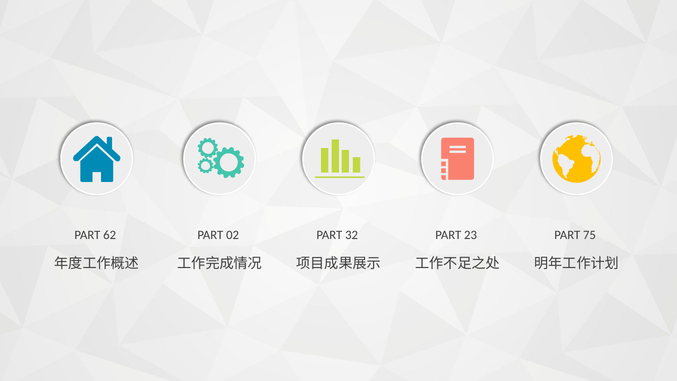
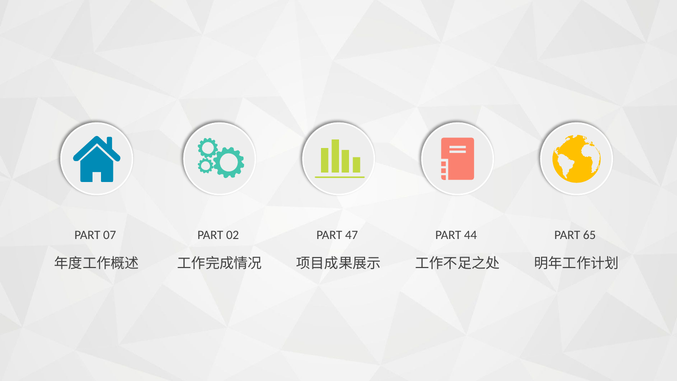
62: 62 -> 07
32: 32 -> 47
23: 23 -> 44
75: 75 -> 65
